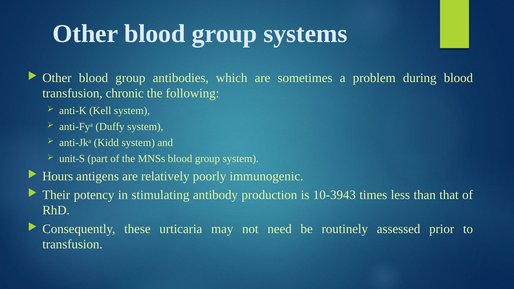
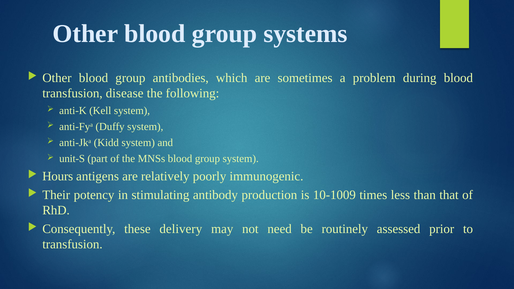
chronic: chronic -> disease
10-3943: 10-3943 -> 10-1009
urticaria: urticaria -> delivery
